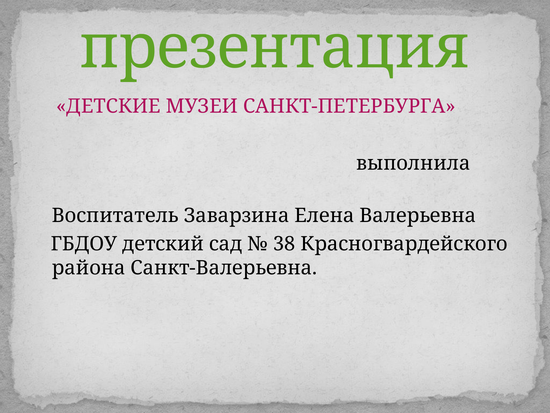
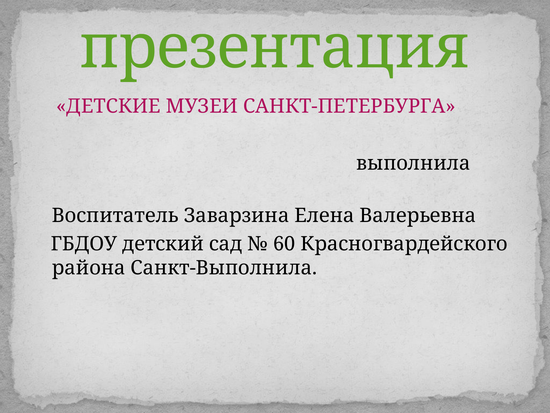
38: 38 -> 60
Санкт-Валерьевна: Санкт-Валерьевна -> Санкт-Выполнила
